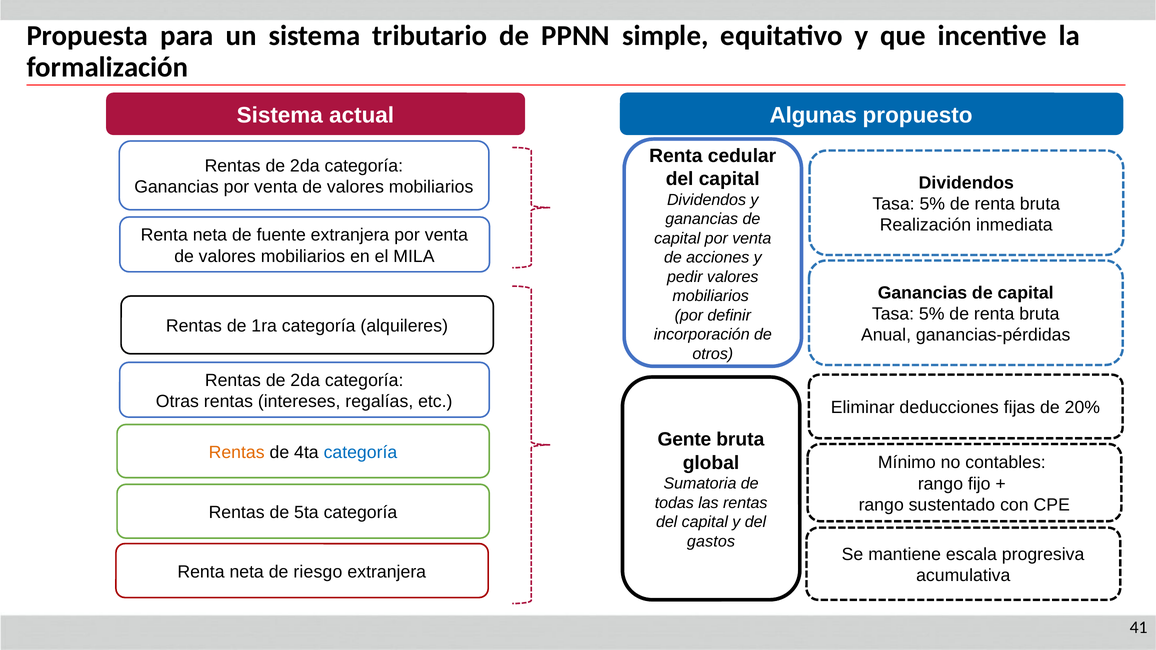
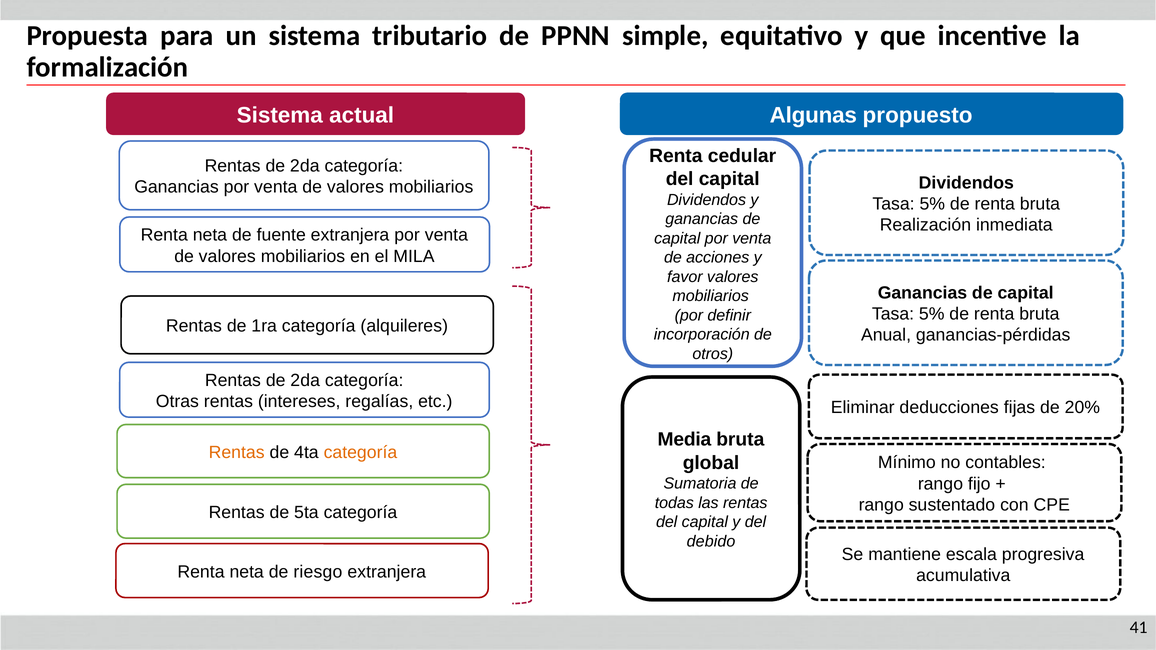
pedir: pedir -> favor
Gente: Gente -> Media
categoría at (360, 452) colour: blue -> orange
gastos: gastos -> debido
